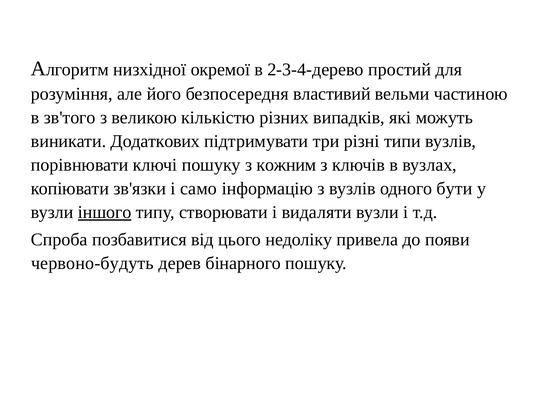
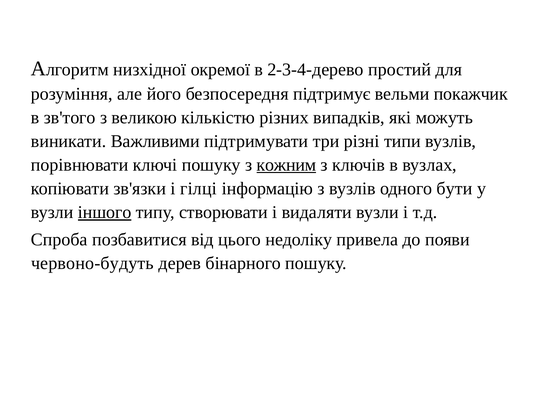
властивий: властивий -> підтримує
частиною: частиною -> покажчик
Додаткових: Додаткових -> Важливими
кожним underline: none -> present
само: само -> гілці
